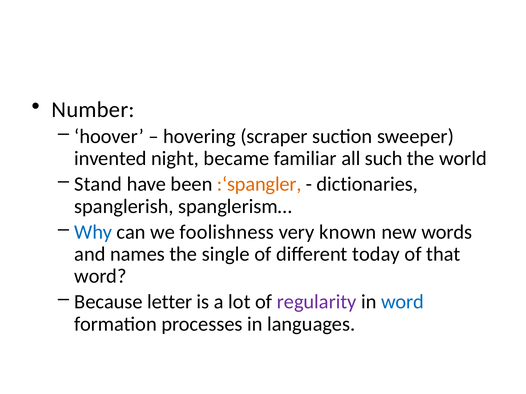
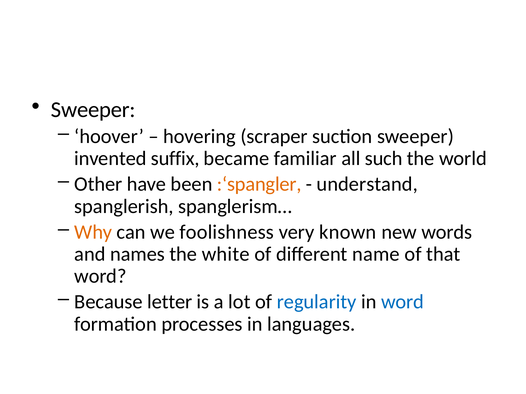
Number at (93, 110): Number -> Sweeper
night: night -> suffix
Stand: Stand -> Other
dictionaries: dictionaries -> understand
Why colour: blue -> orange
single: single -> white
today: today -> name
regularity colour: purple -> blue
